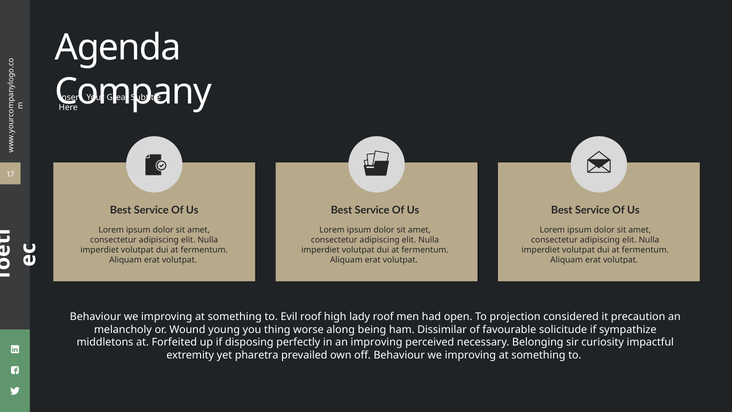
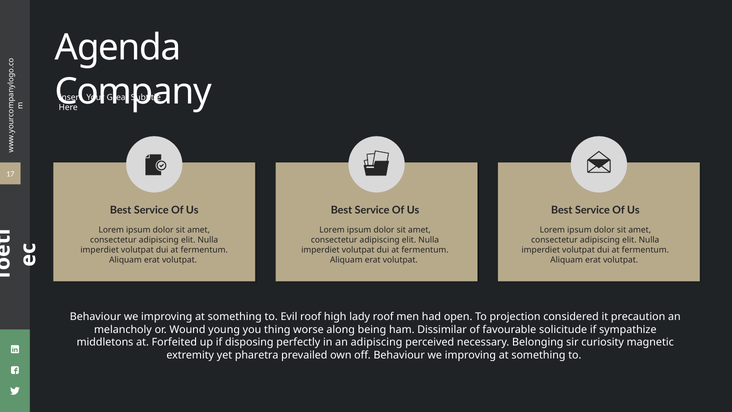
an improving: improving -> adipiscing
impactful: impactful -> magnetic
